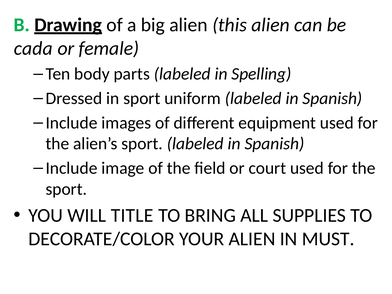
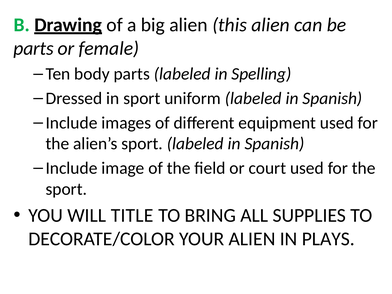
cada at (33, 48): cada -> parts
MUST: MUST -> PLAYS
